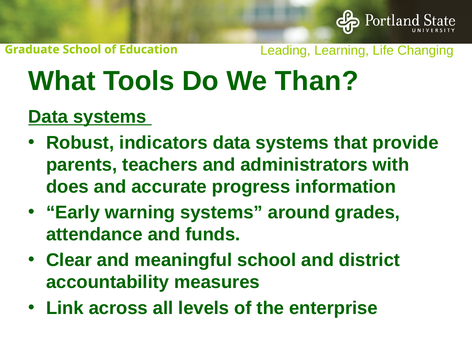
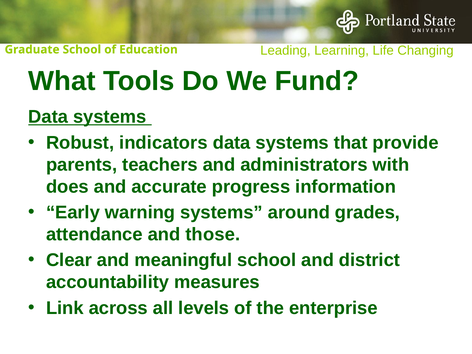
Than: Than -> Fund
funds: funds -> those
